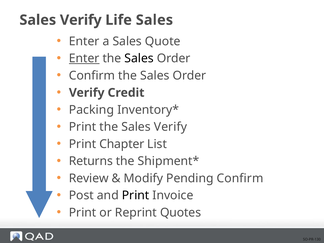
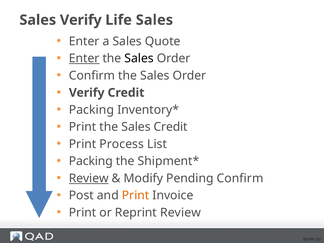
the Sales Verify: Verify -> Credit
Chapter: Chapter -> Process
Returns at (91, 161): Returns -> Packing
Review at (89, 178) underline: none -> present
Print at (136, 195) colour: black -> orange
Reprint Quotes: Quotes -> Review
